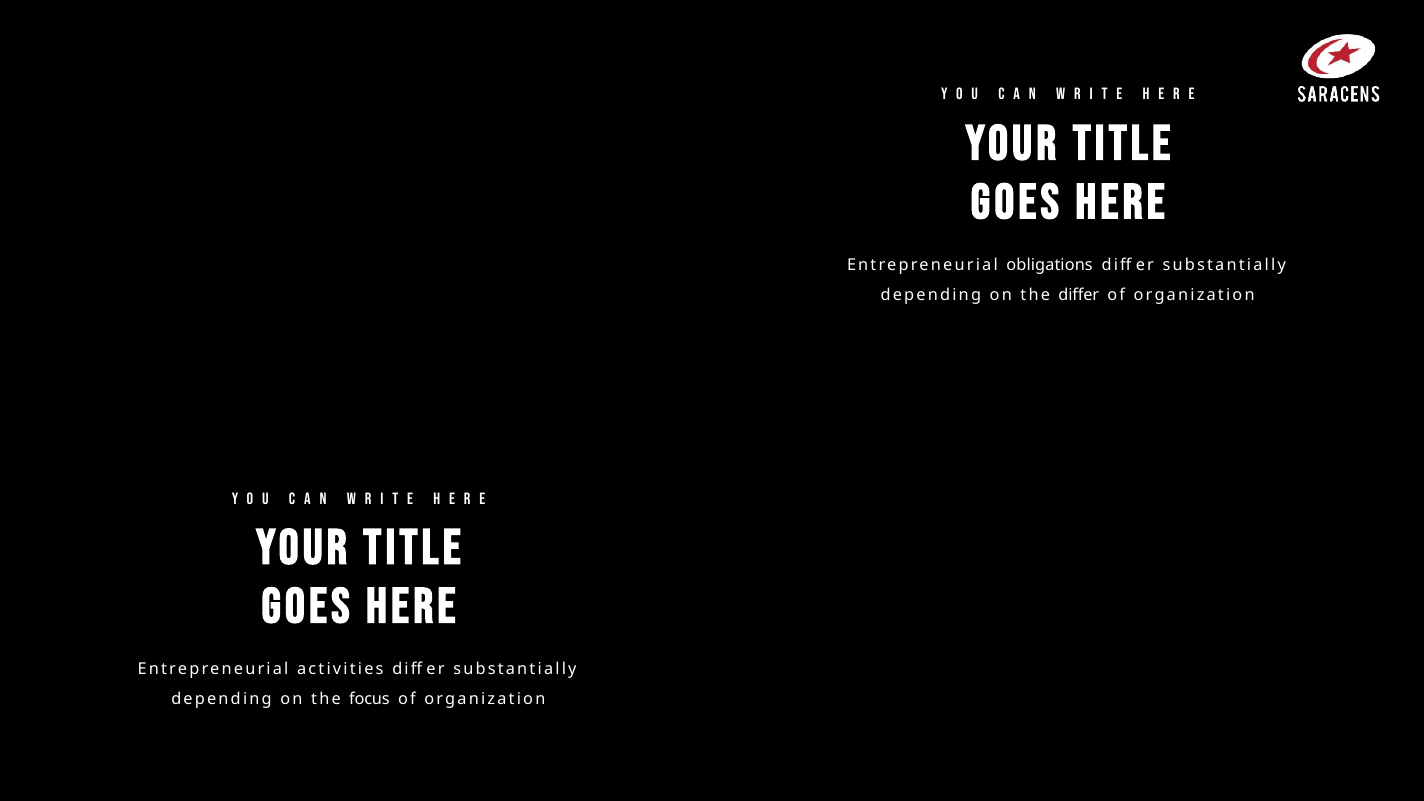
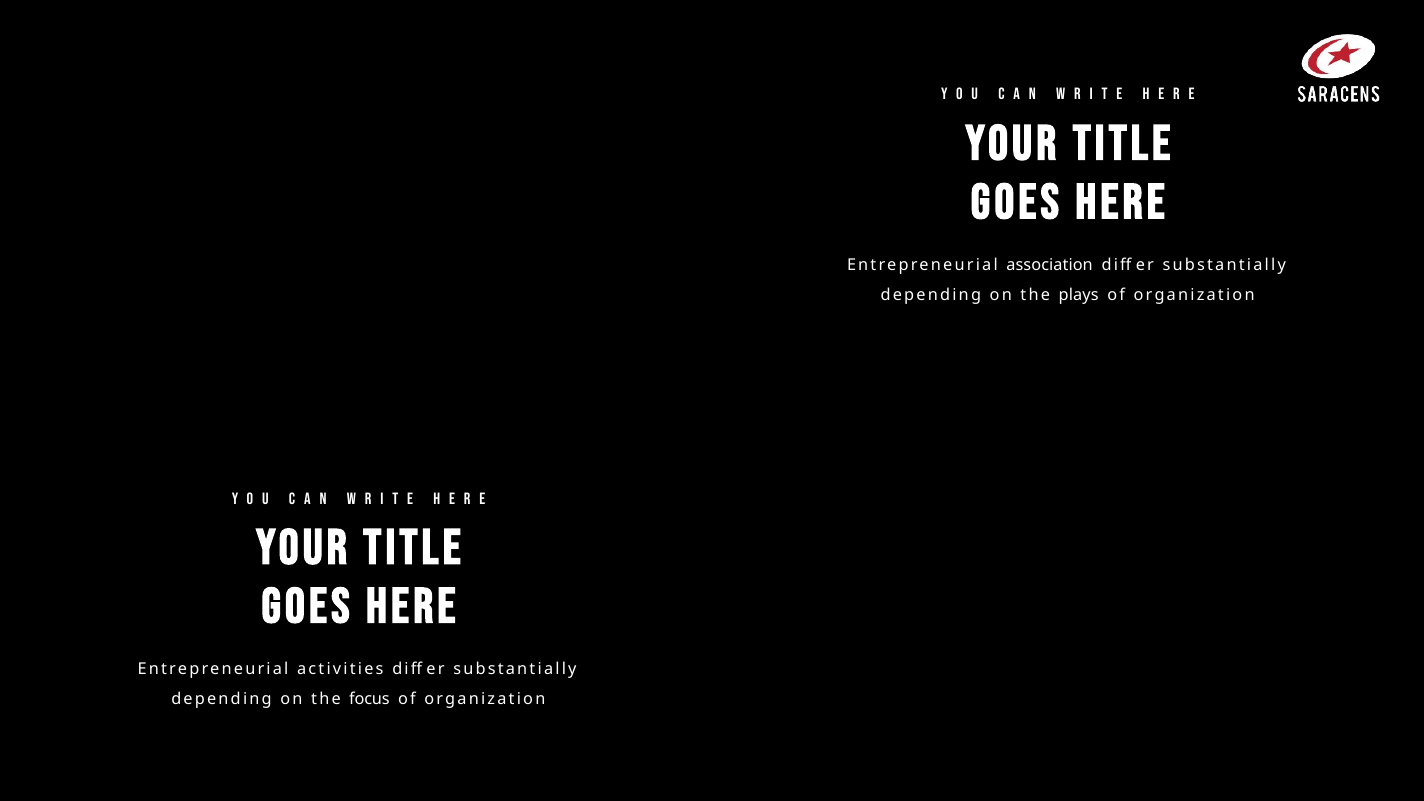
obligations: obligations -> association
differ: differ -> plays
